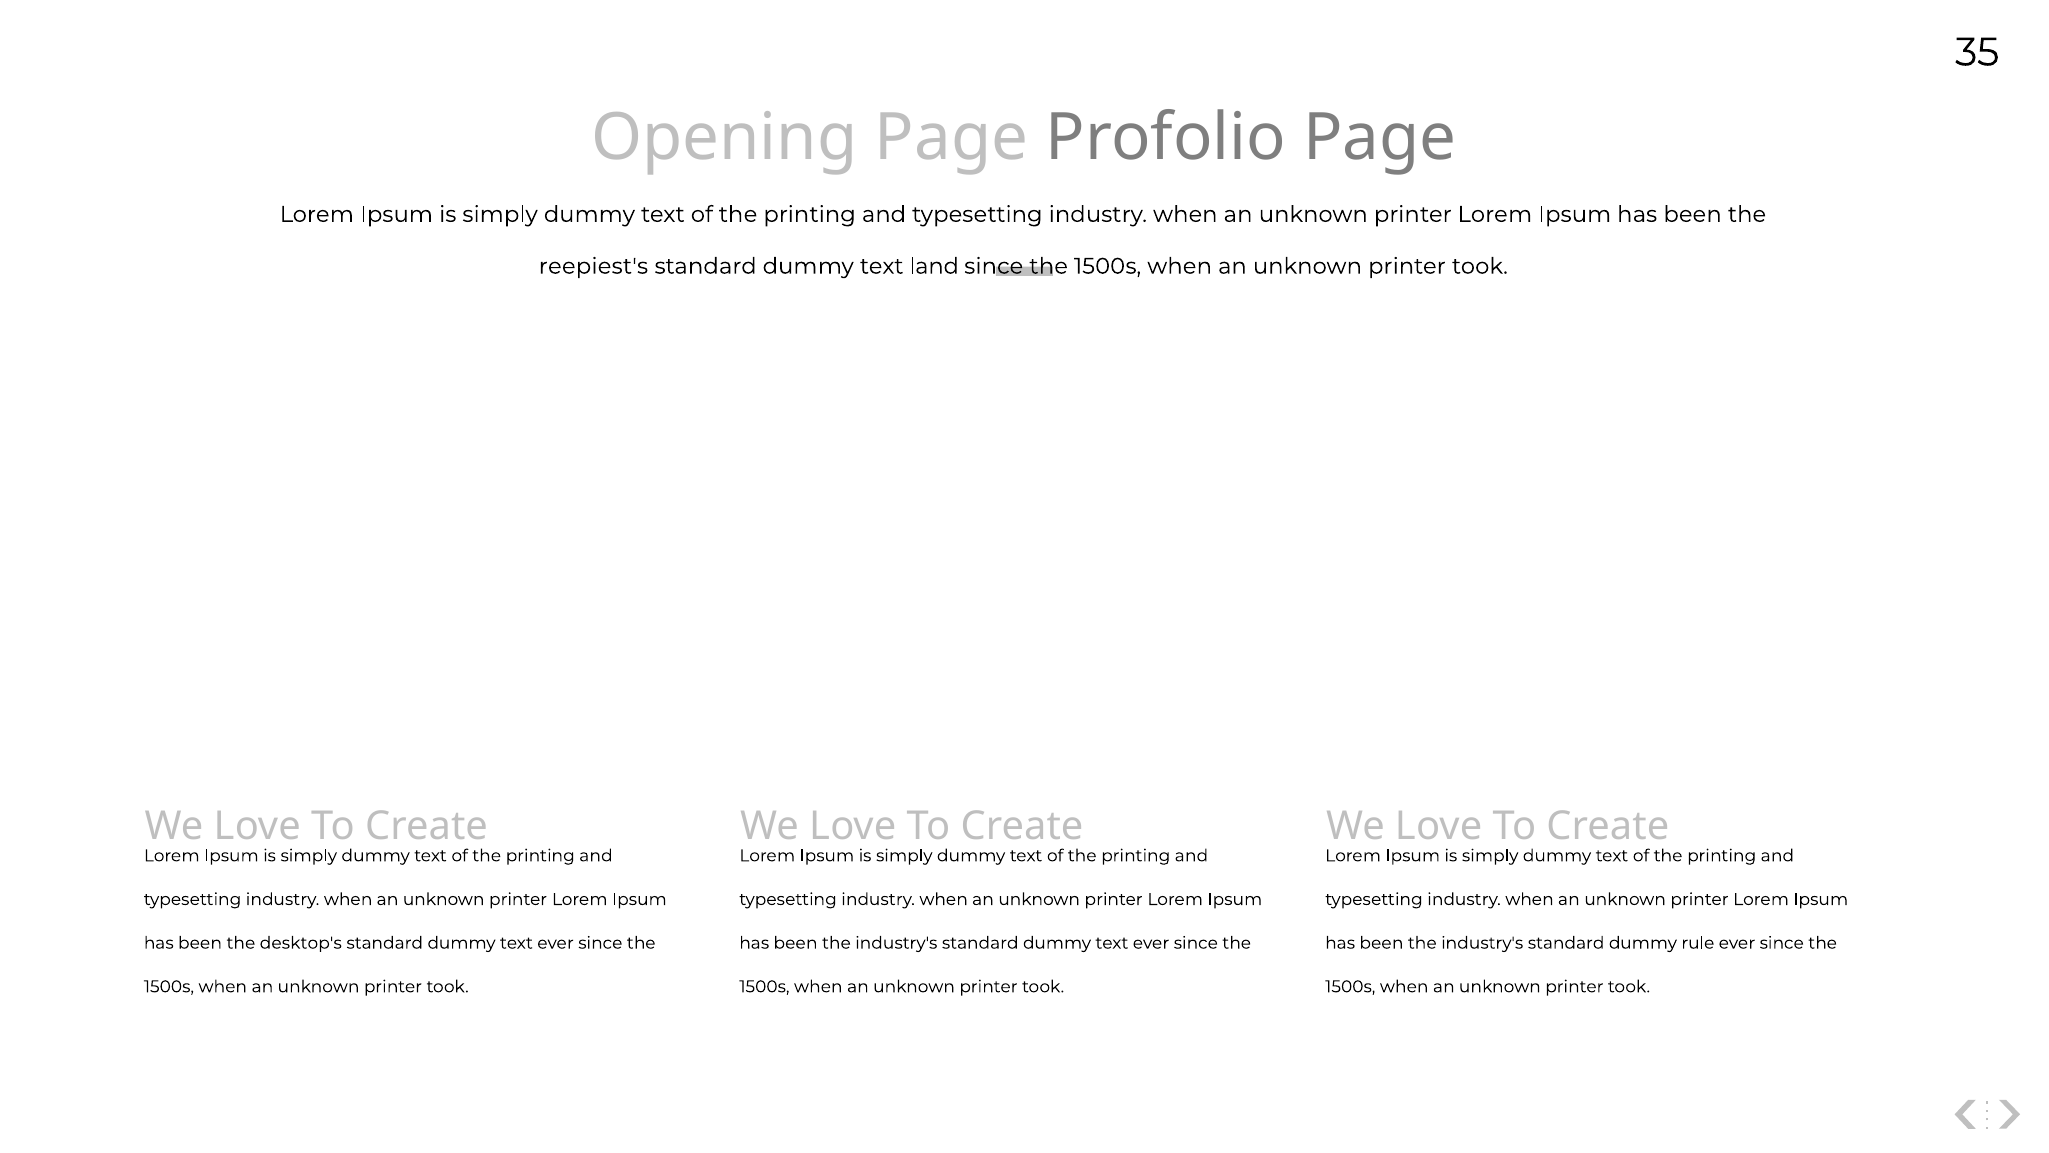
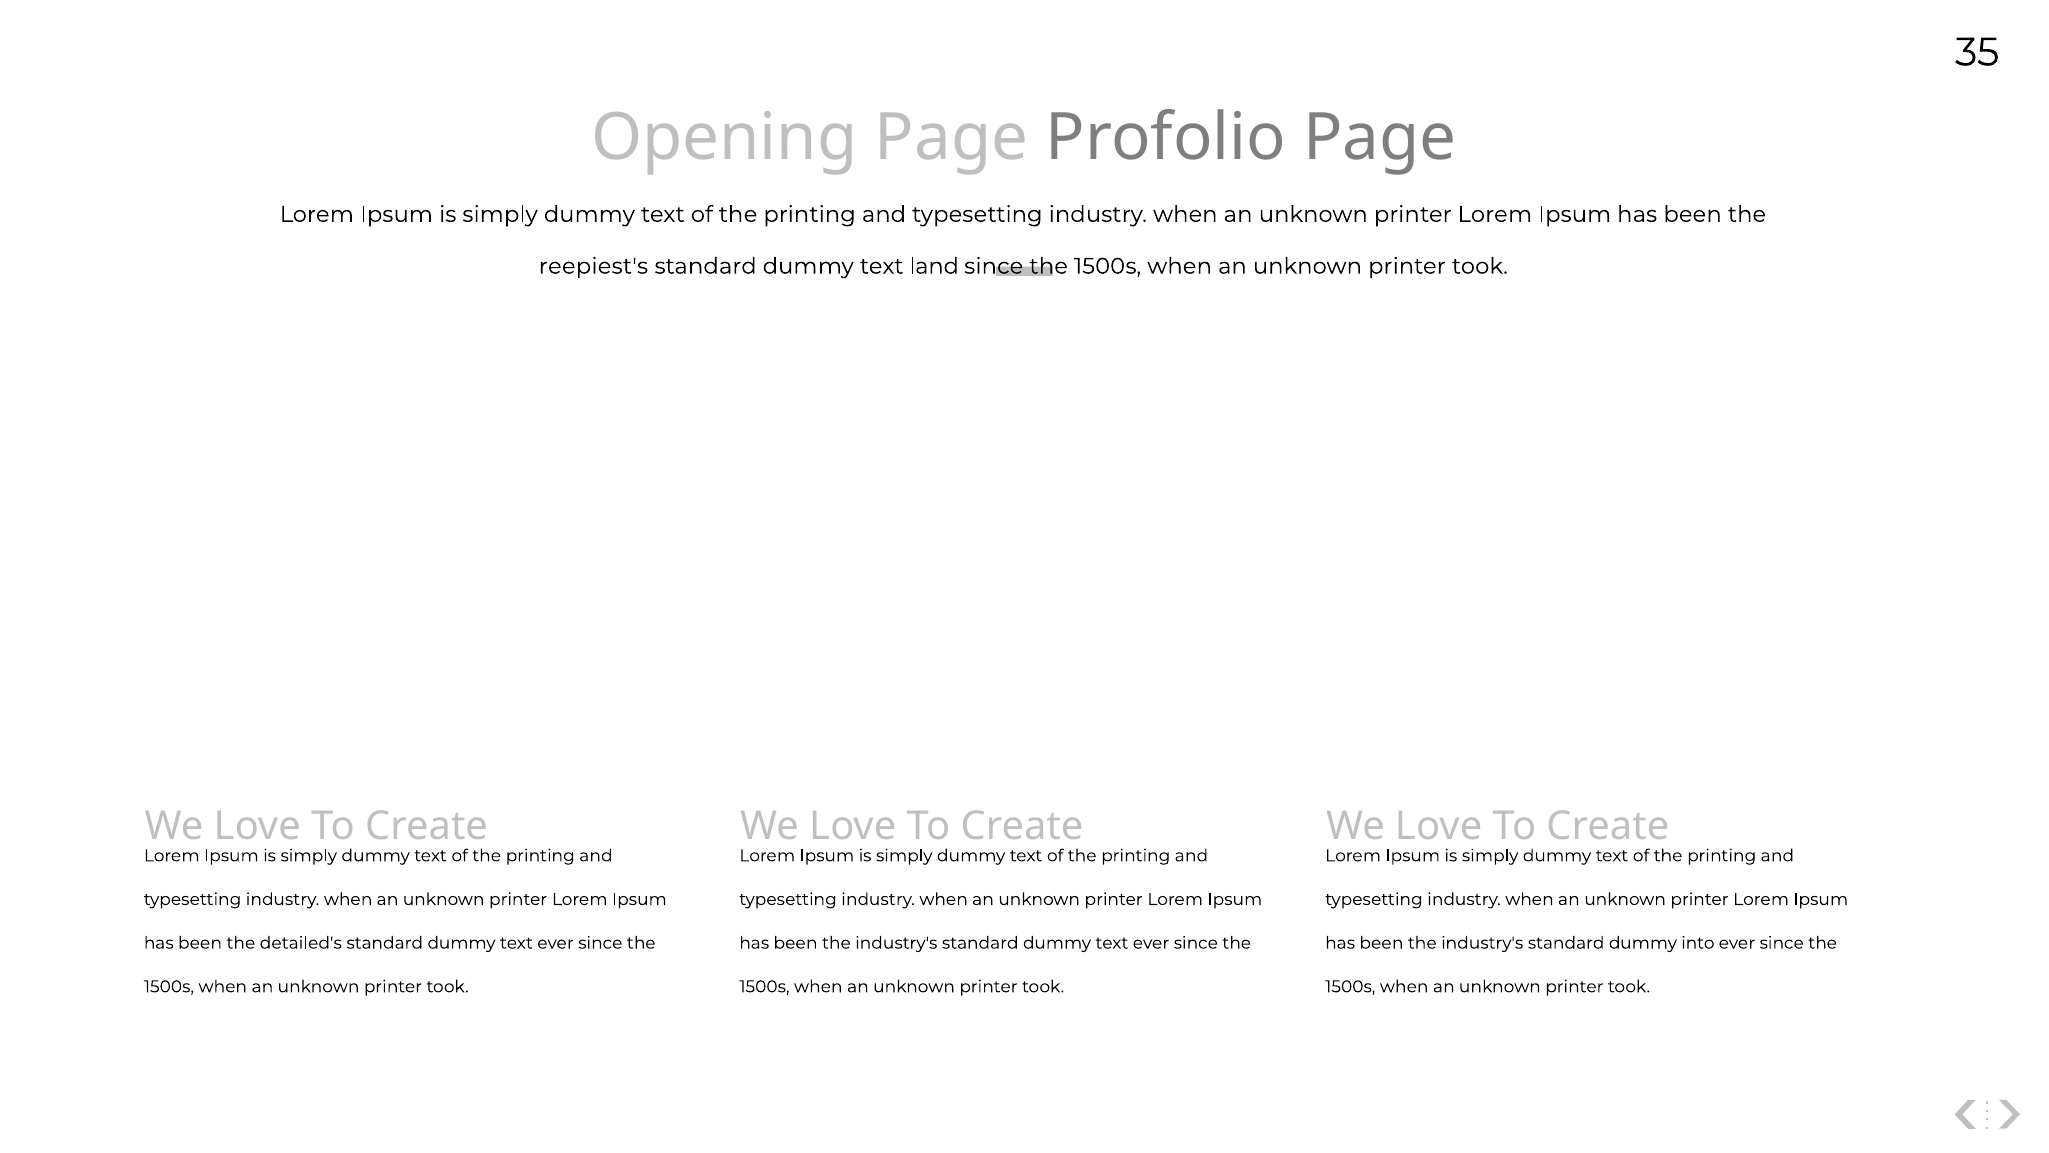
desktop's: desktop's -> detailed's
rule: rule -> into
